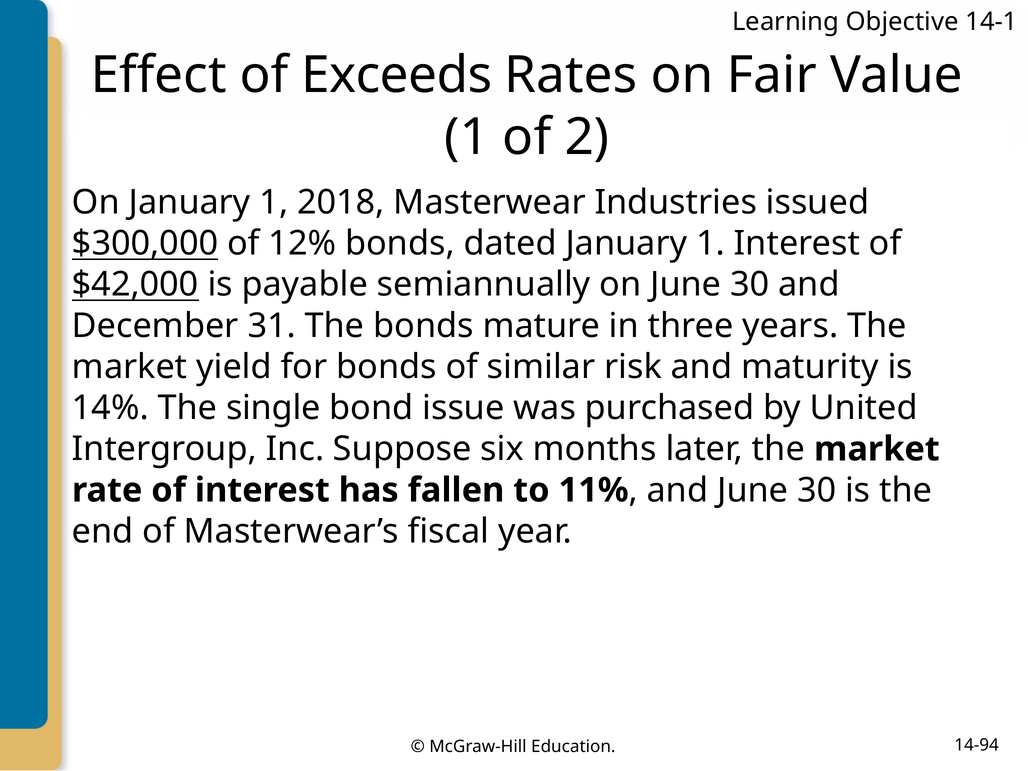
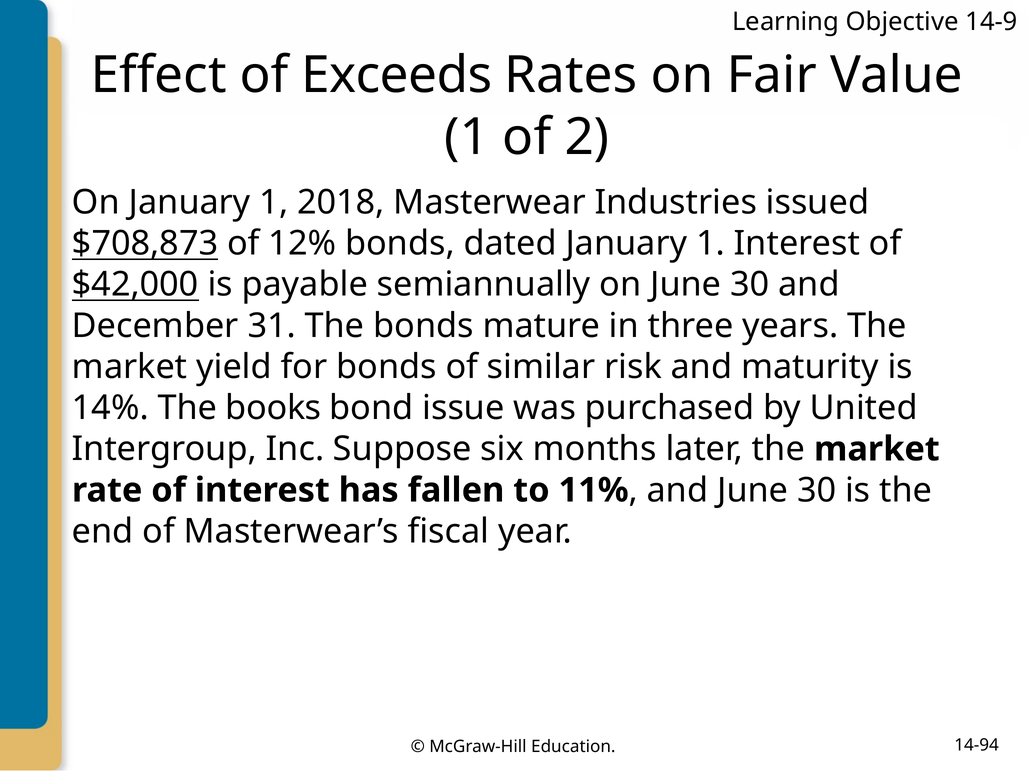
14-1: 14-1 -> 14-9
$300,000: $300,000 -> $708,873
single: single -> books
